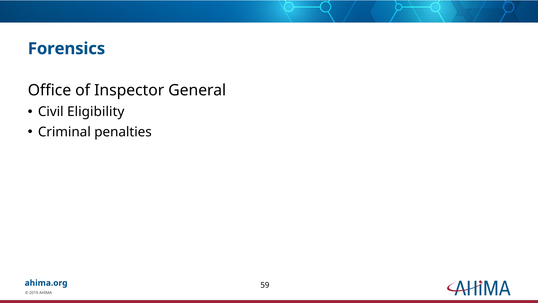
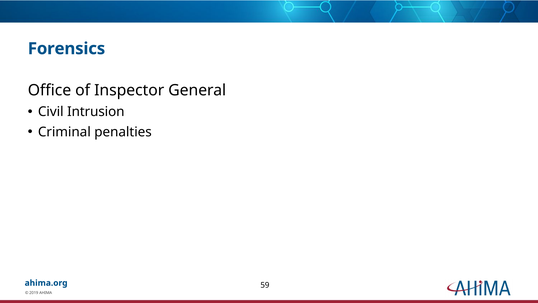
Eligibility: Eligibility -> Intrusion
